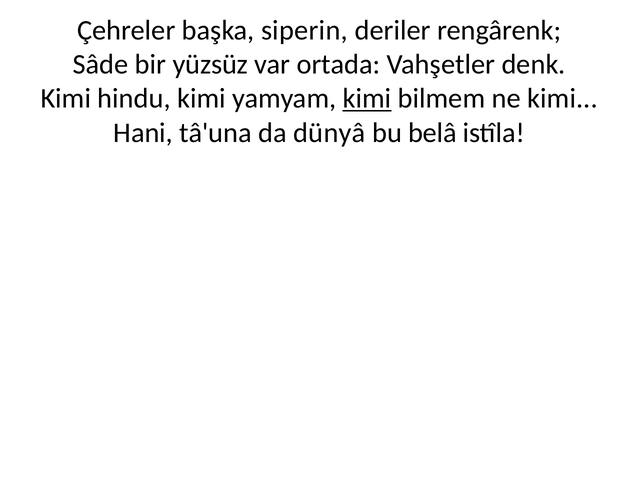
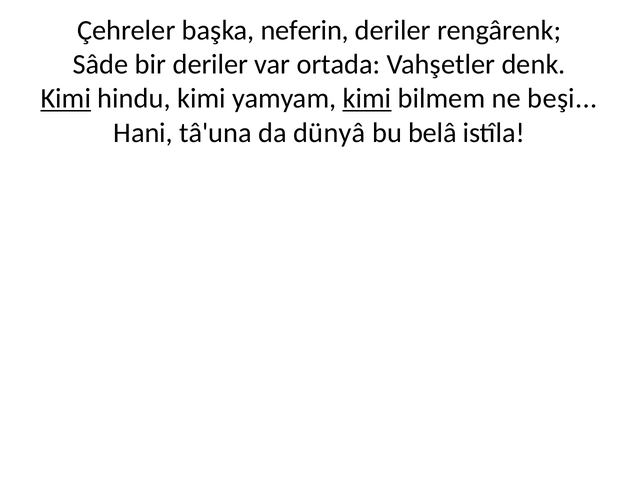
siperin: siperin -> neferin
bir yüzsüz: yüzsüz -> deriler
Kimi at (66, 99) underline: none -> present
ne kimi: kimi -> beşi
